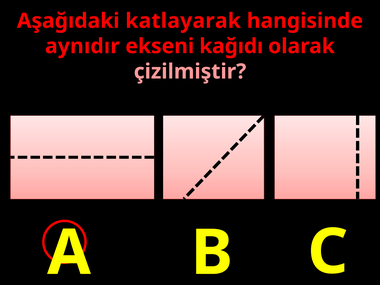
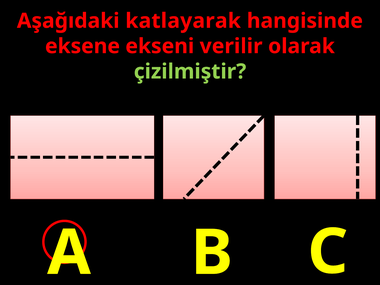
aynıdır: aynıdır -> eksene
kağıdı: kağıdı -> verilir
çizilmiştir colour: pink -> light green
